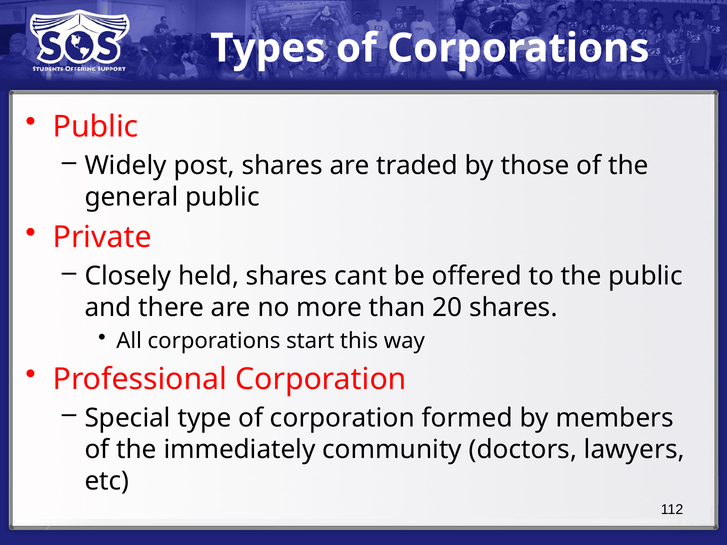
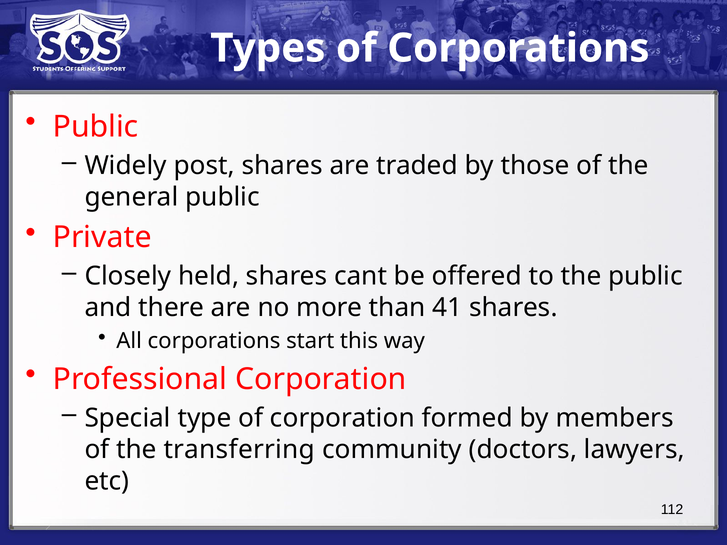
20: 20 -> 41
immediately: immediately -> transferring
